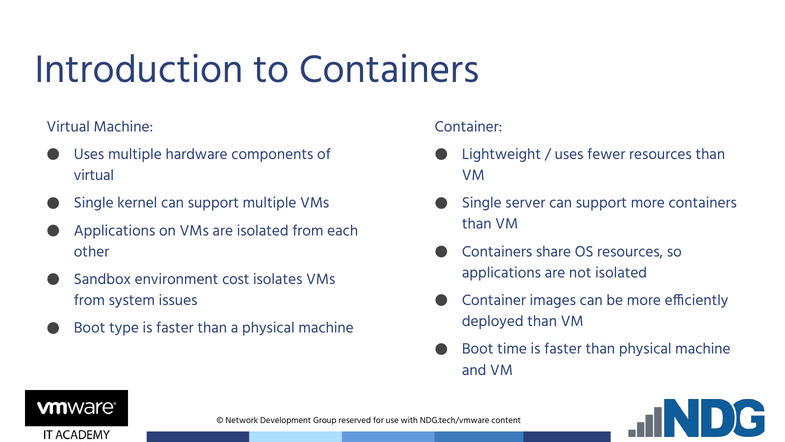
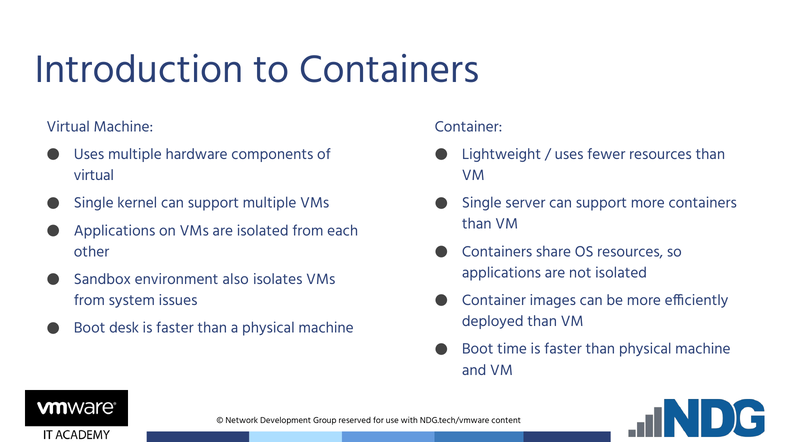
cost: cost -> also
type: type -> desk
